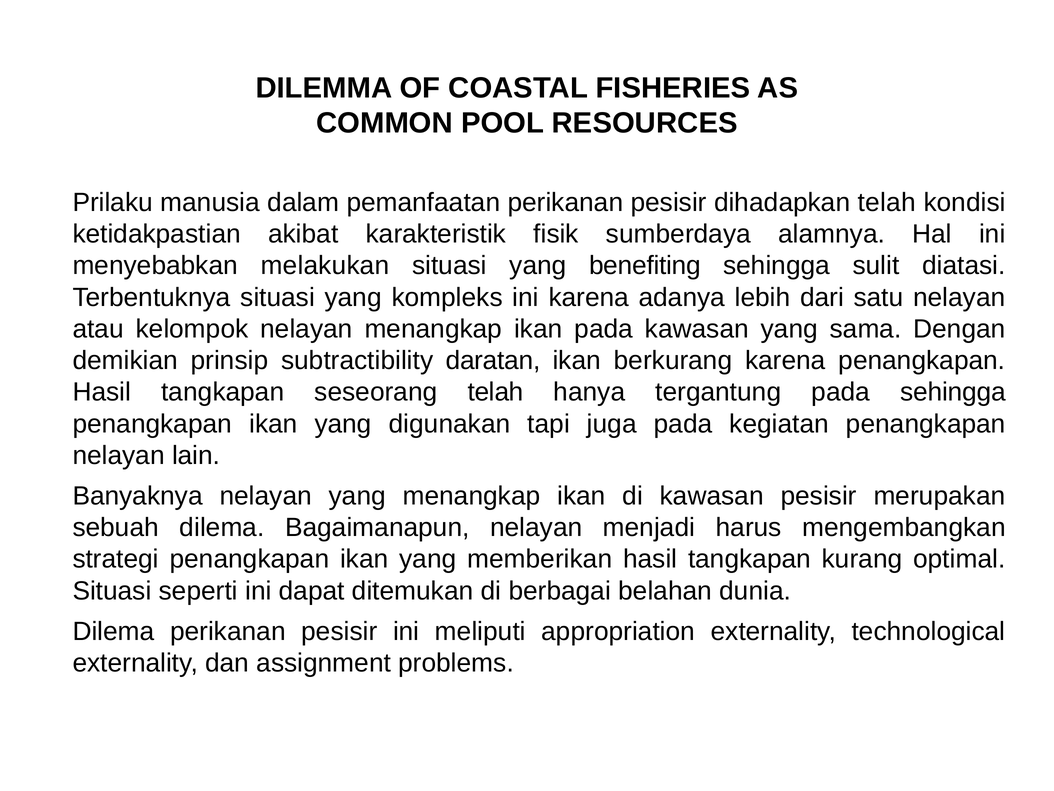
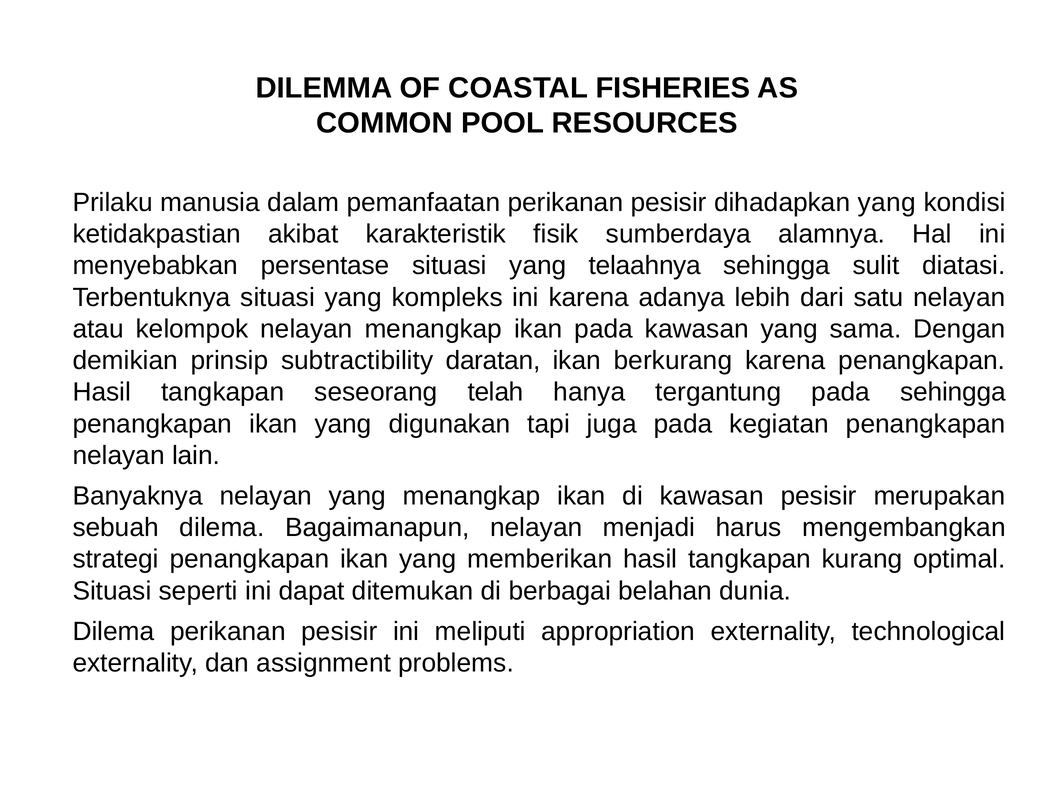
dihadapkan telah: telah -> yang
melakukan: melakukan -> persentase
benefiting: benefiting -> telaahnya
